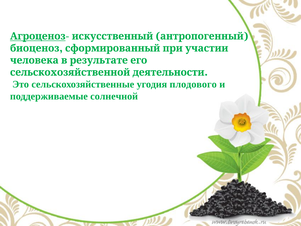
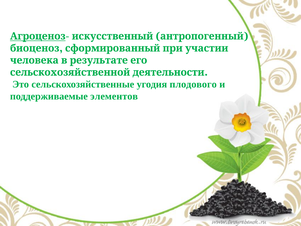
солнечной: солнечной -> элементов
